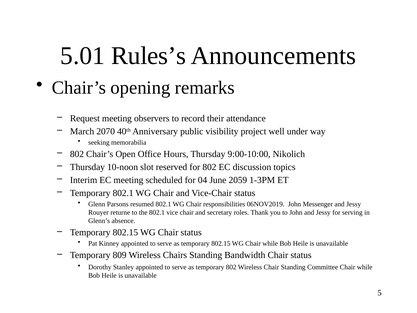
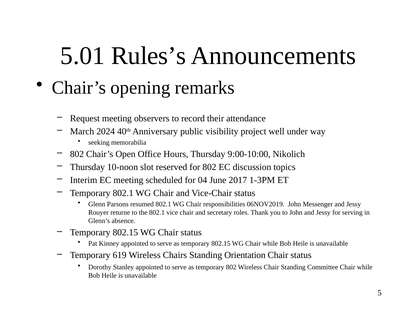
2070: 2070 -> 2024
2059: 2059 -> 2017
809: 809 -> 619
Bandwidth: Bandwidth -> Orientation
